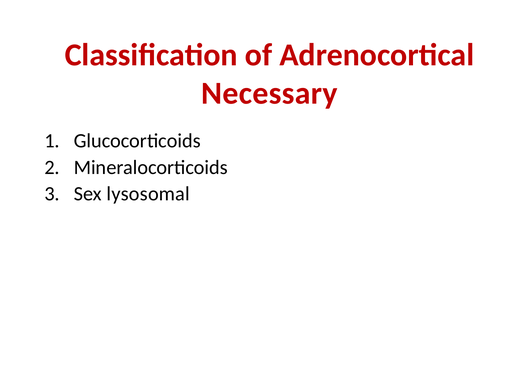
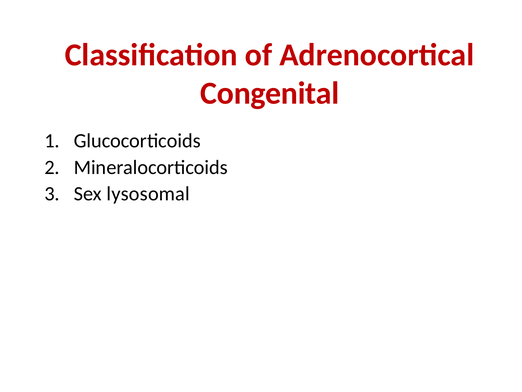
Necessary: Necessary -> Congenital
